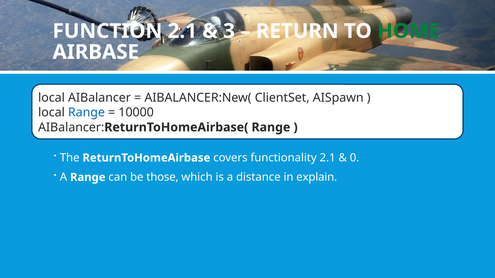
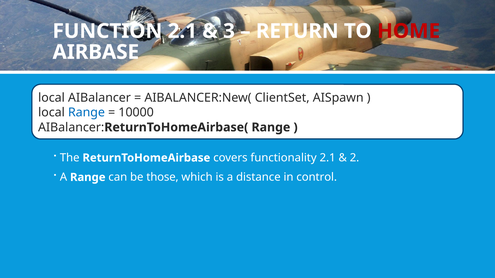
HOME colour: green -> red
0: 0 -> 2
explain: explain -> control
